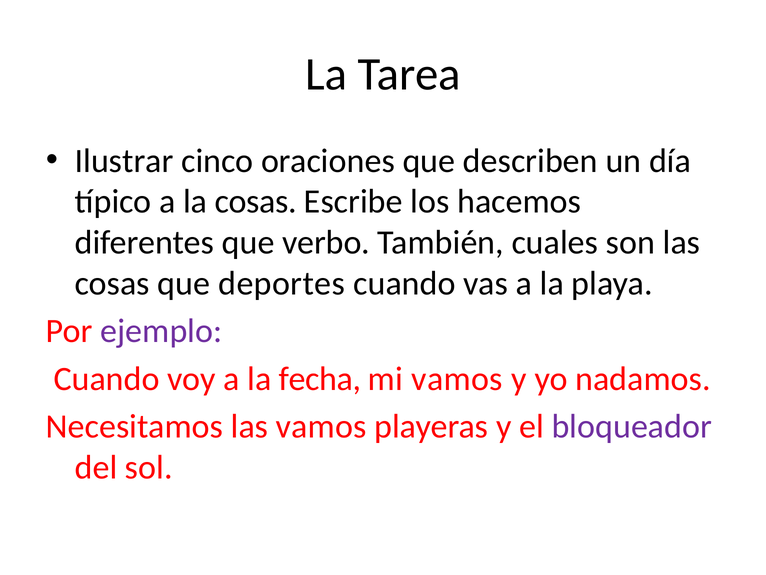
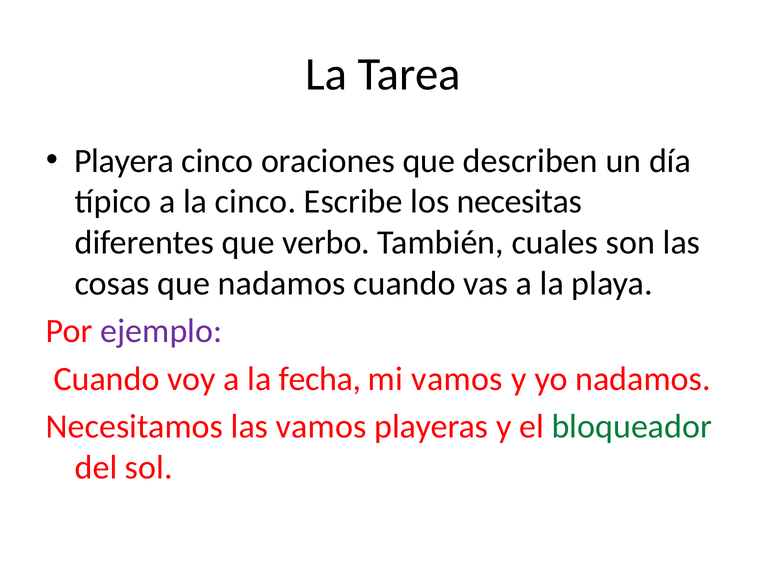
Ilustrar: Ilustrar -> Playera
la cosas: cosas -> cinco
hacemos: hacemos -> necesitas
que deportes: deportes -> nadamos
bloqueador colour: purple -> green
